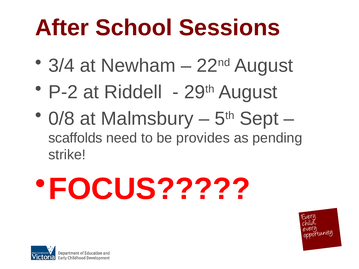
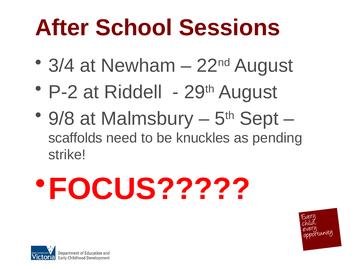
0/8: 0/8 -> 9/8
provides: provides -> knuckles
